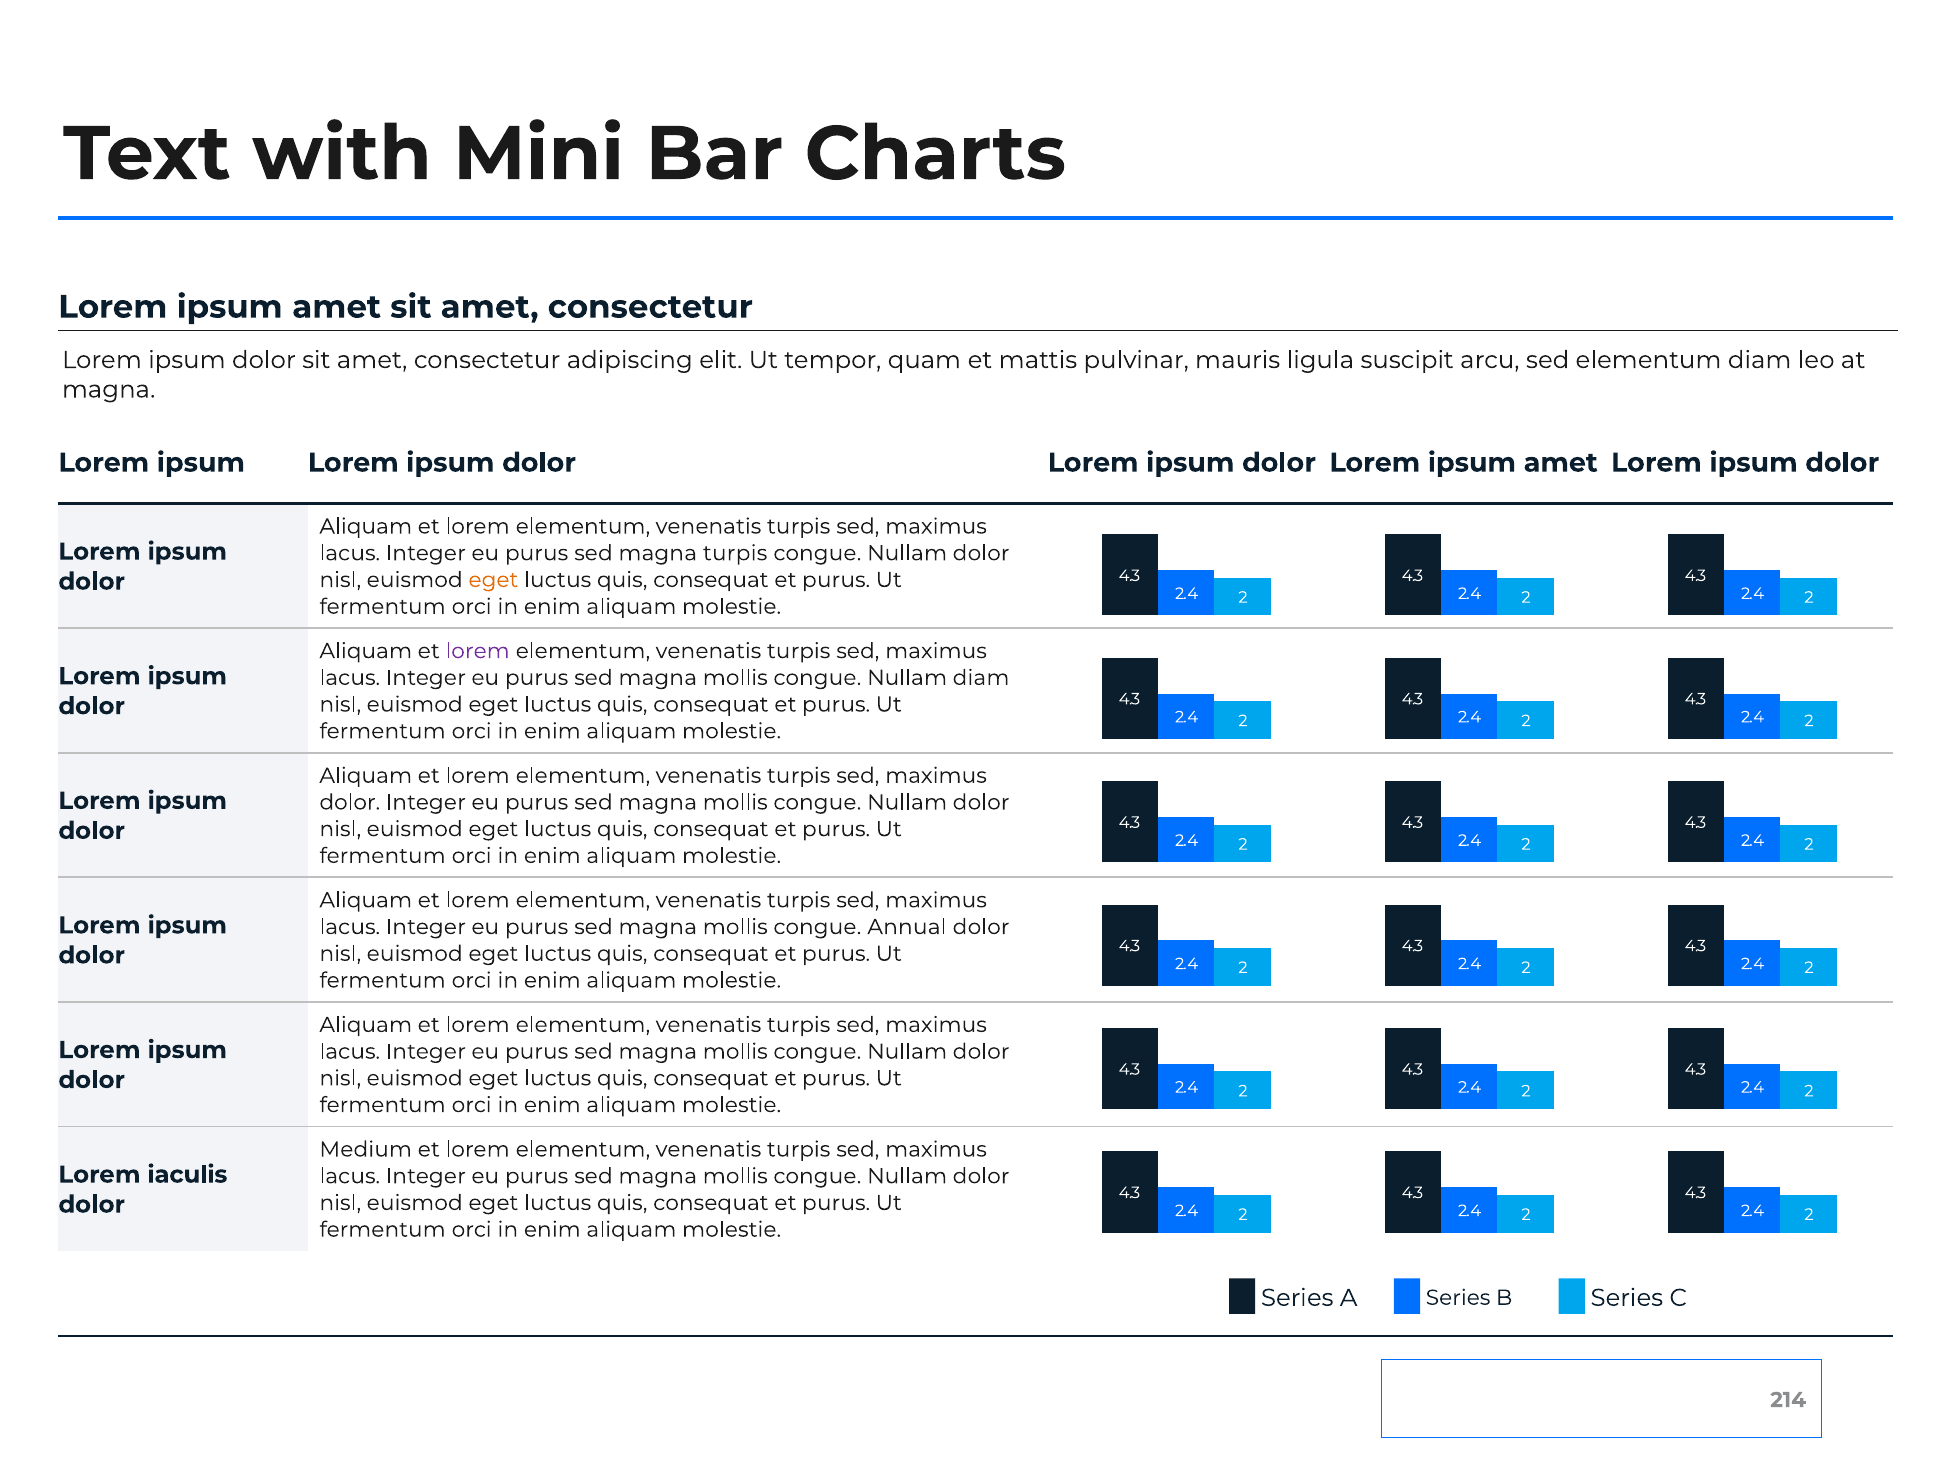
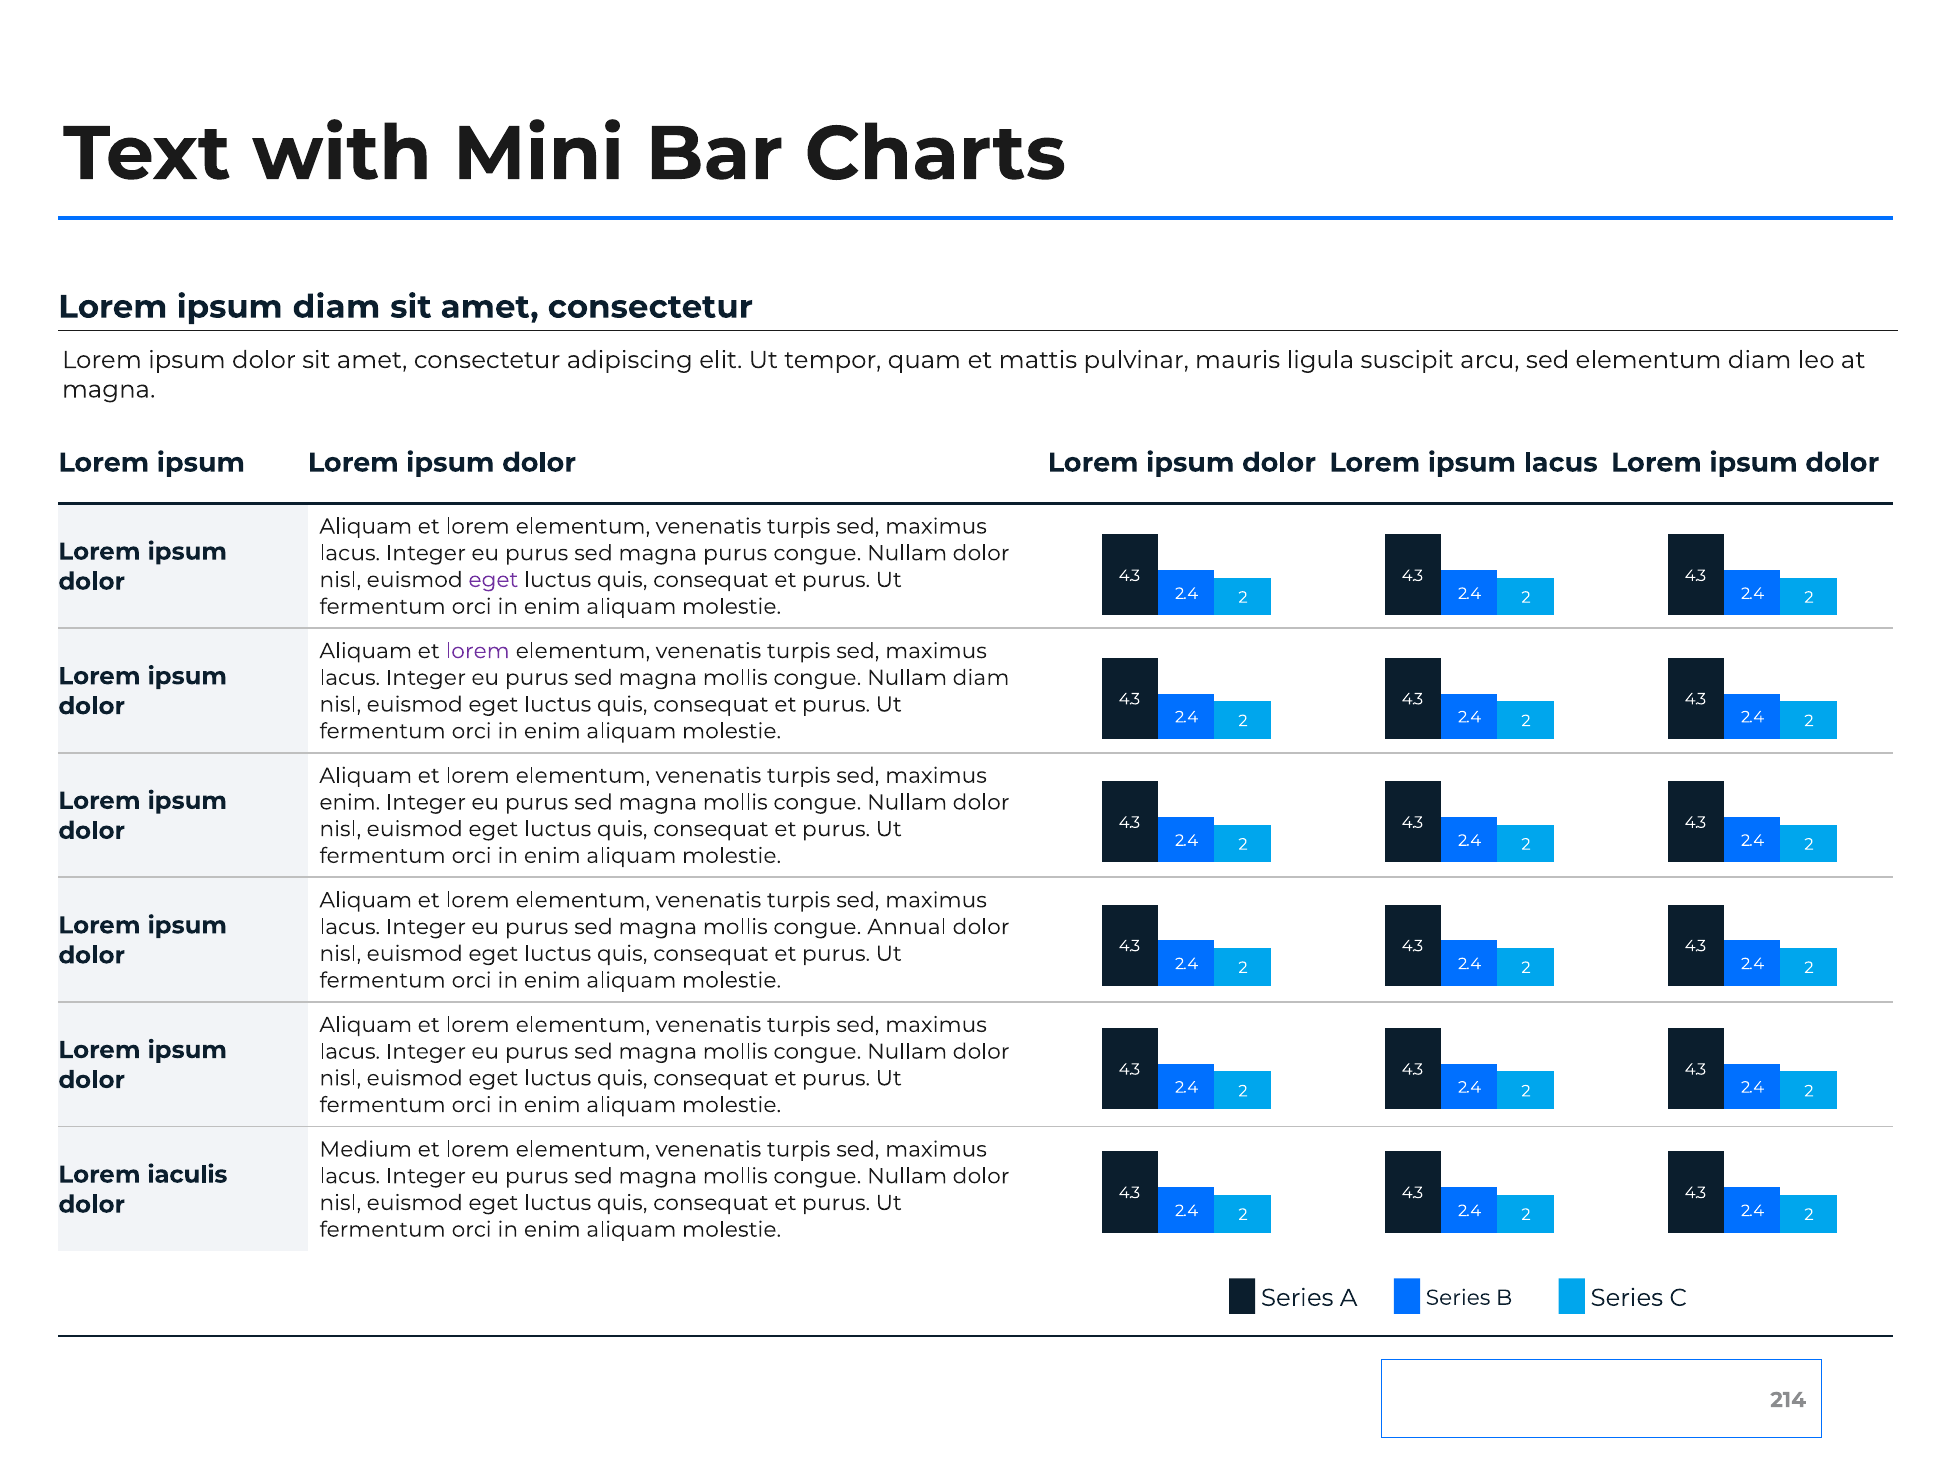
amet at (337, 307): amet -> diam
dolor Lorem ipsum amet: amet -> lacus
magna turpis: turpis -> purus
eget at (493, 580) colour: orange -> purple
dolor at (350, 802): dolor -> enim
